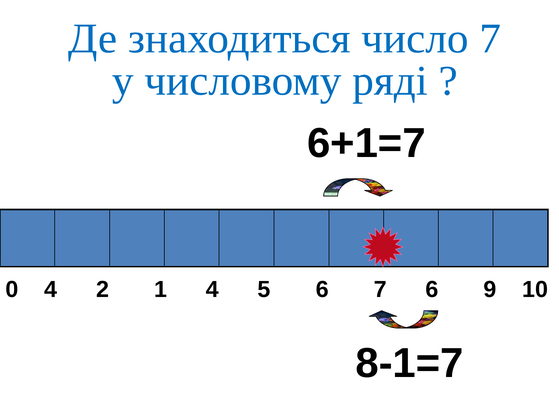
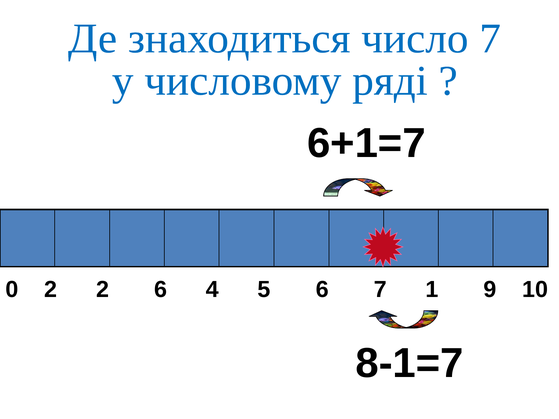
0 4: 4 -> 2
2 1: 1 -> 6
7 6: 6 -> 1
